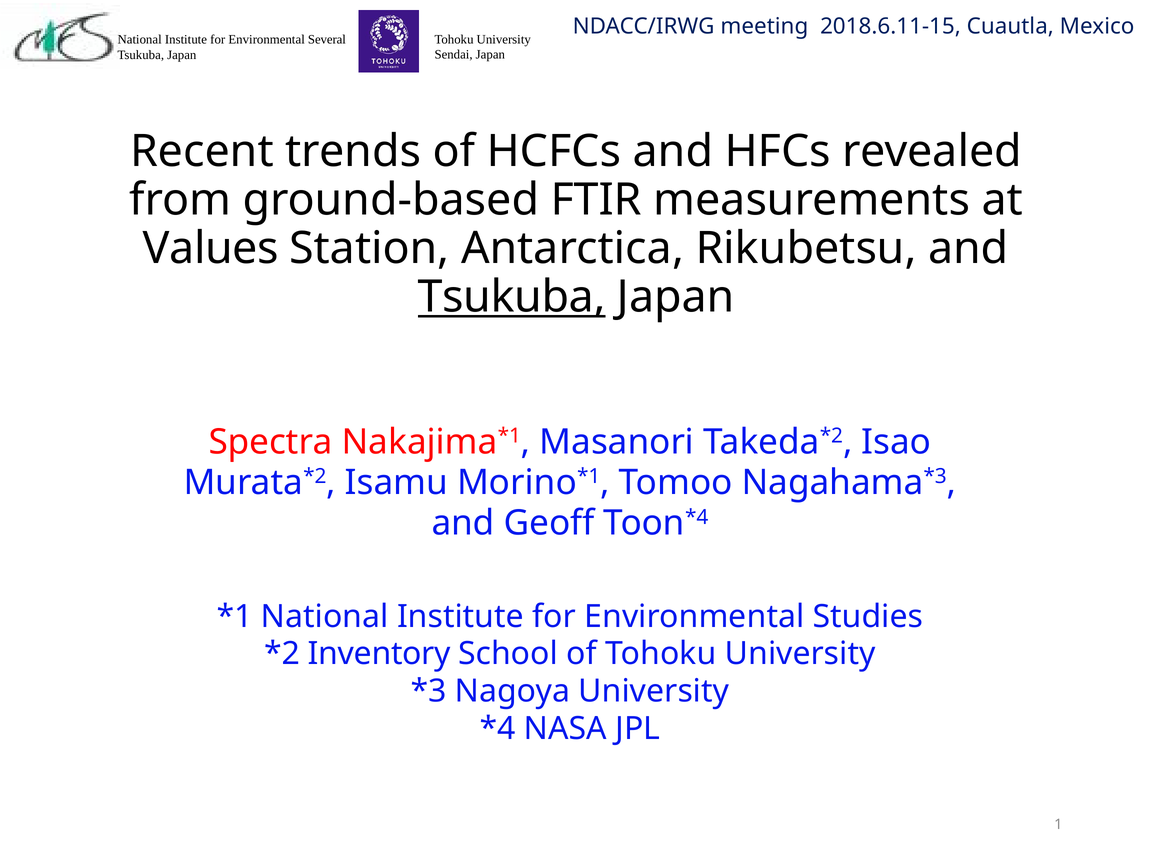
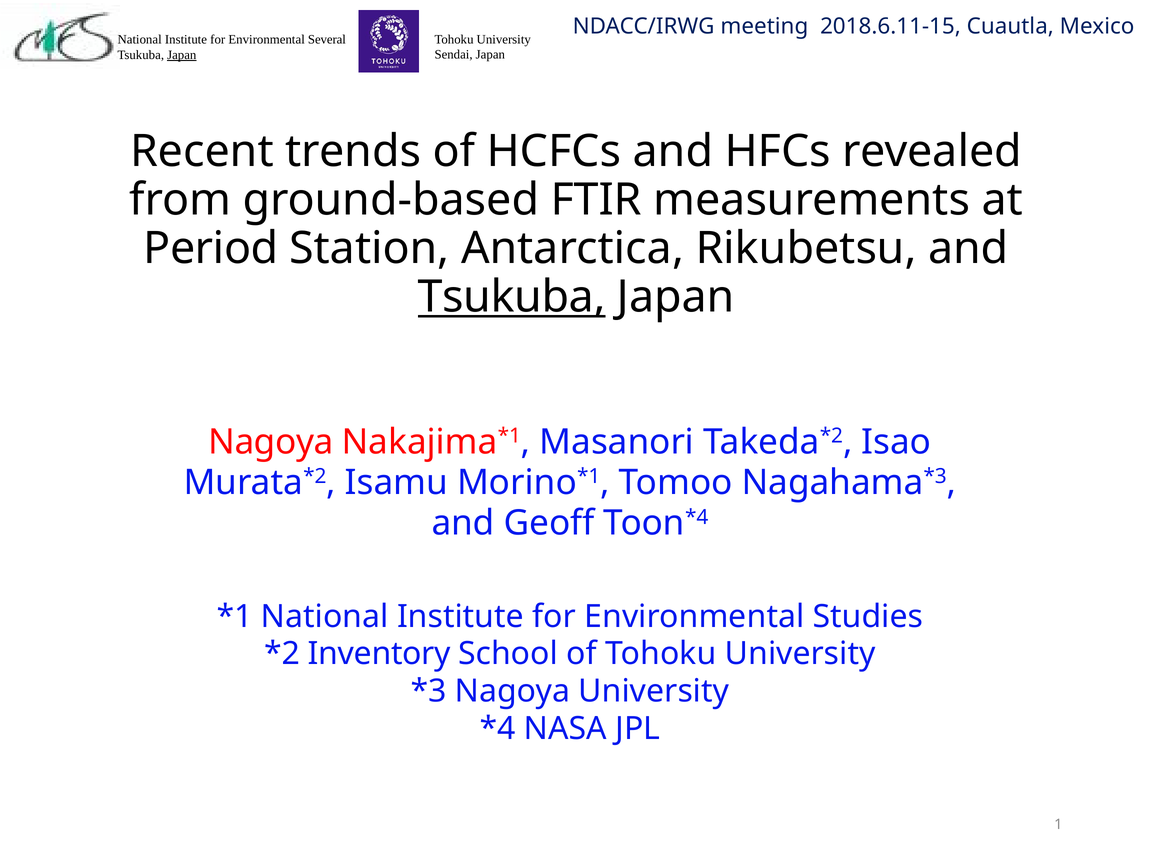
Japan at (182, 55) underline: none -> present
Values: Values -> Period
Spectra at (271, 442): Spectra -> Nagoya
